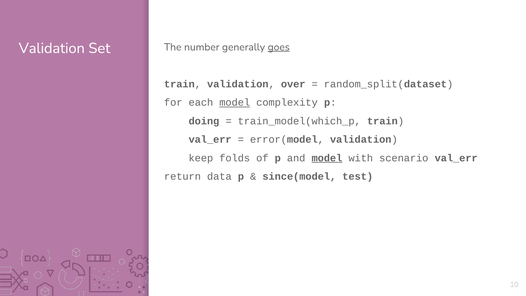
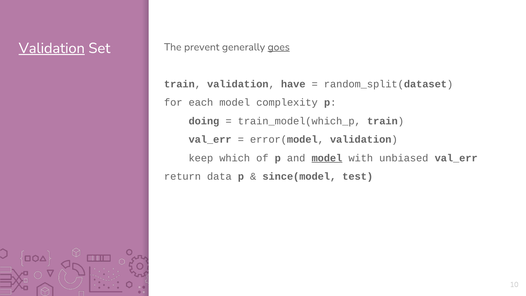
Validation at (52, 48) underline: none -> present
number: number -> prevent
over: over -> have
model at (235, 103) underline: present -> none
folds: folds -> which
scenario: scenario -> unbiased
